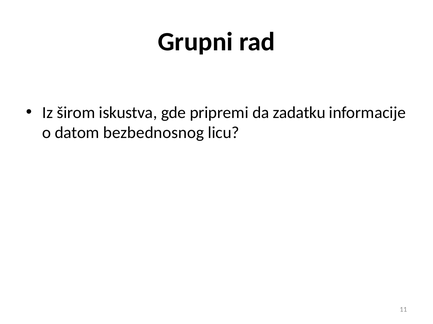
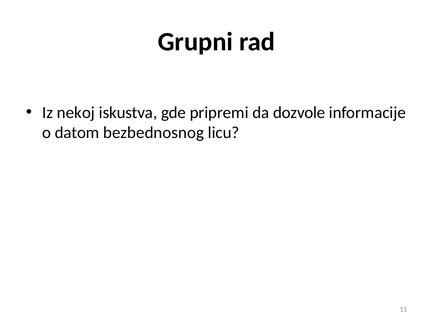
širom: širom -> nekoj
zadatku: zadatku -> dozvole
